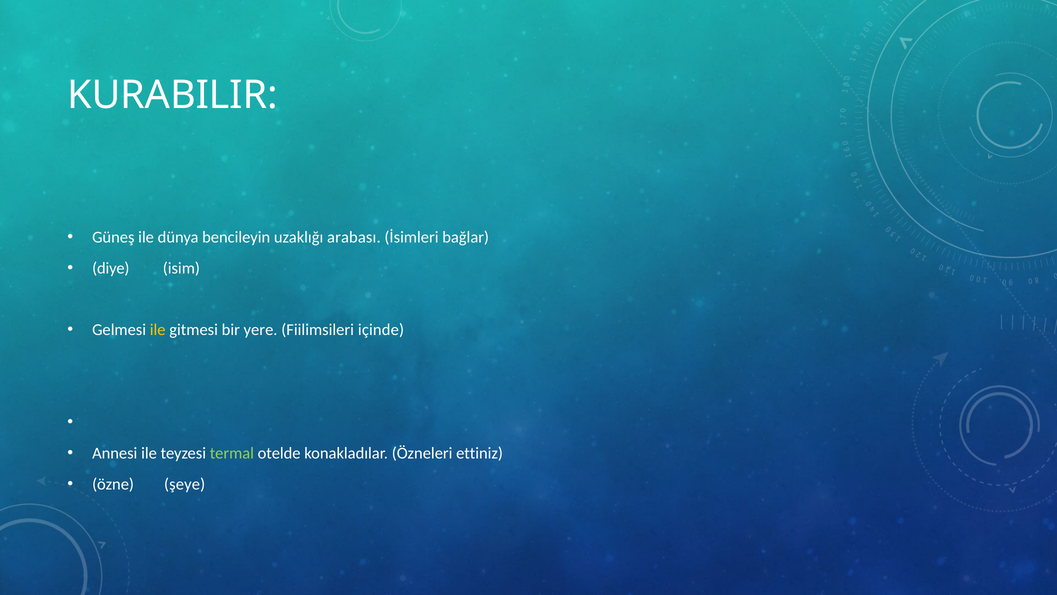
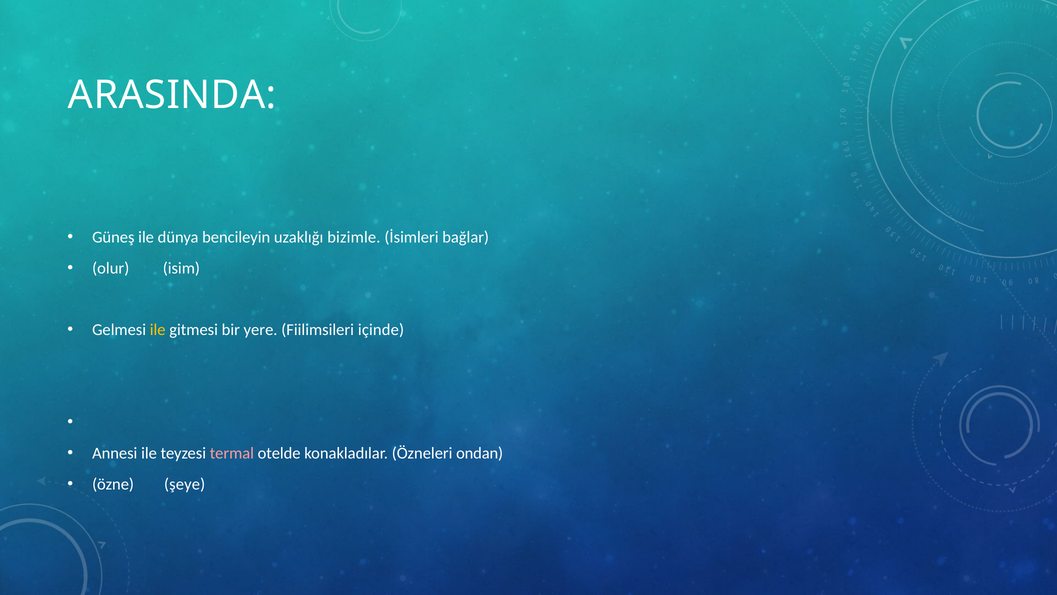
KURABILIR: KURABILIR -> ARASINDA
arabası: arabası -> bizimle
diye: diye -> olur
termal colour: light green -> pink
ettiniz: ettiniz -> ondan
